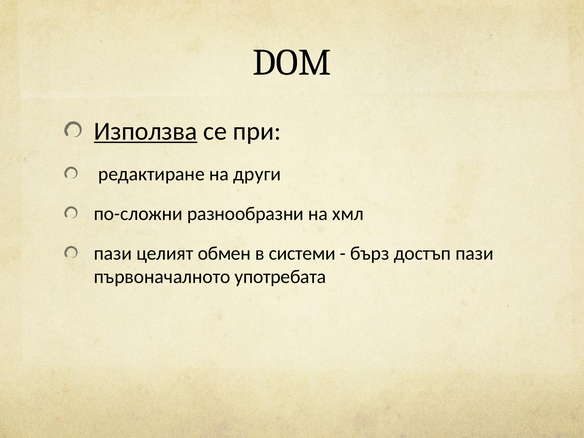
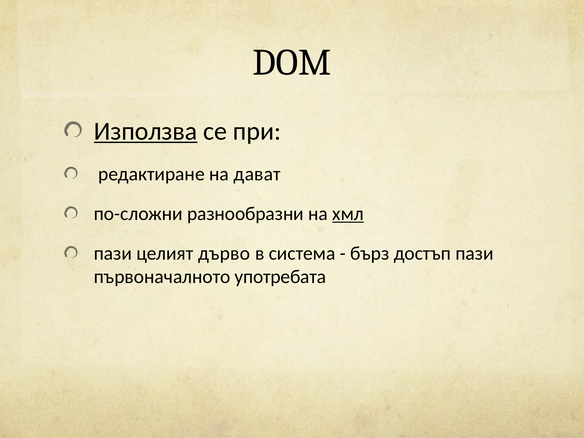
други: други -> дават
хмл underline: none -> present
обмен: обмен -> дърво
системи: системи -> система
